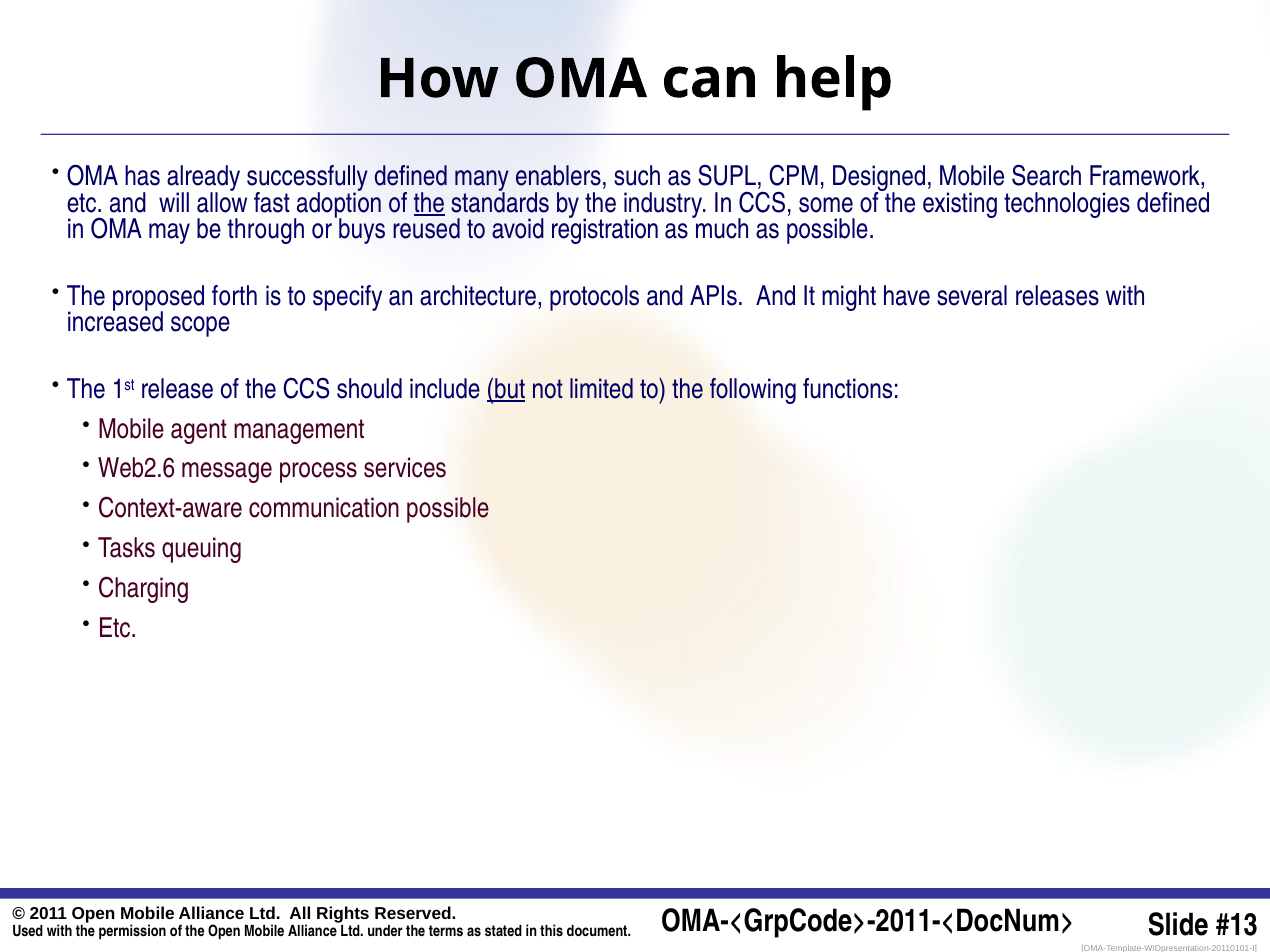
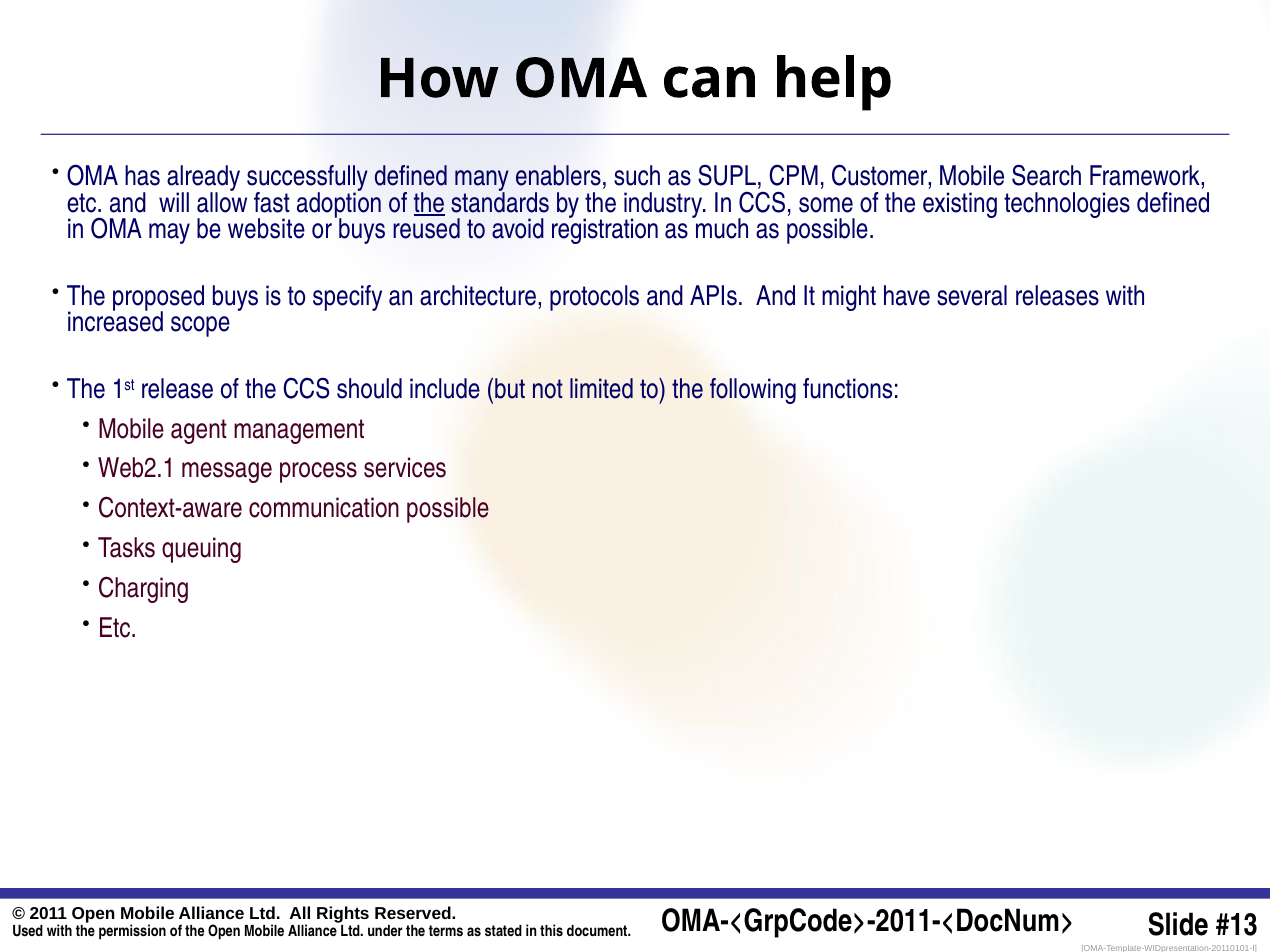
Designed: Designed -> Customer
through: through -> website
proposed forth: forth -> buys
but underline: present -> none
Web2.6: Web2.6 -> Web2.1
